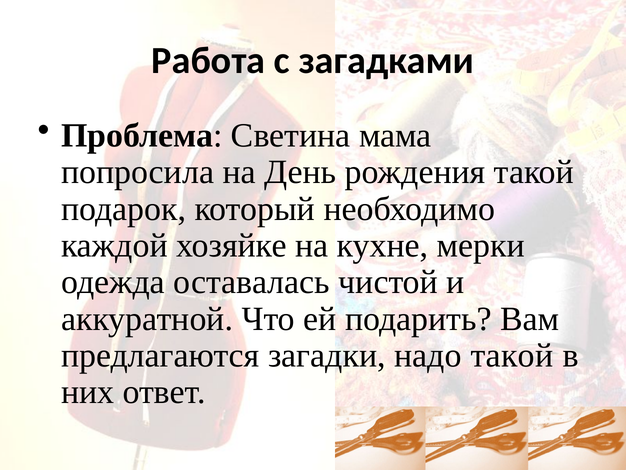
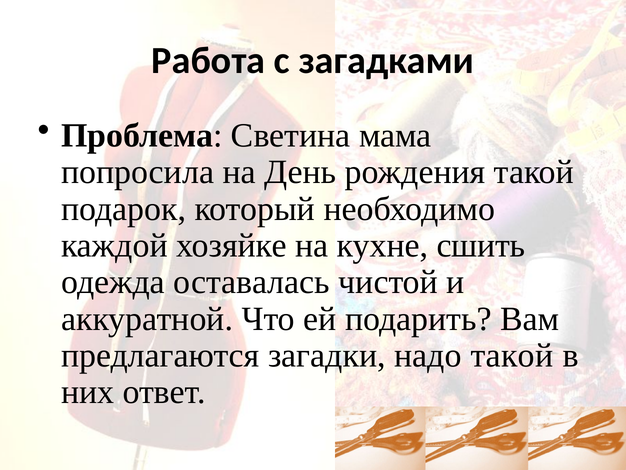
мерки: мерки -> сшить
